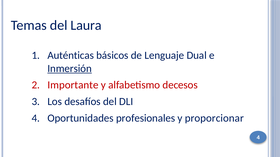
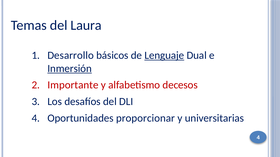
Auténticas: Auténticas -> Desarrollo
Lenguaje underline: none -> present
profesionales: profesionales -> proporcionar
proporcionar: proporcionar -> universitarias
